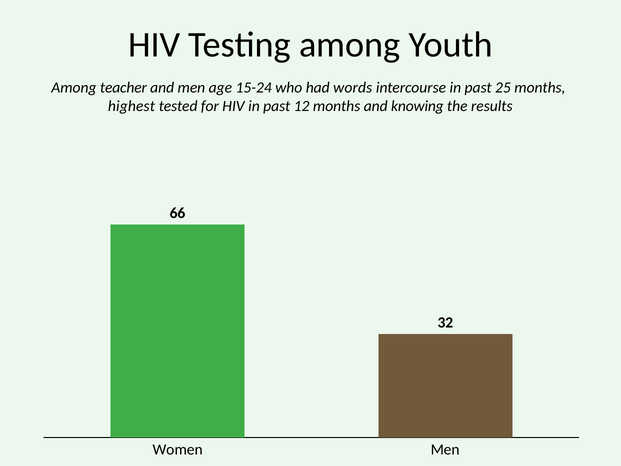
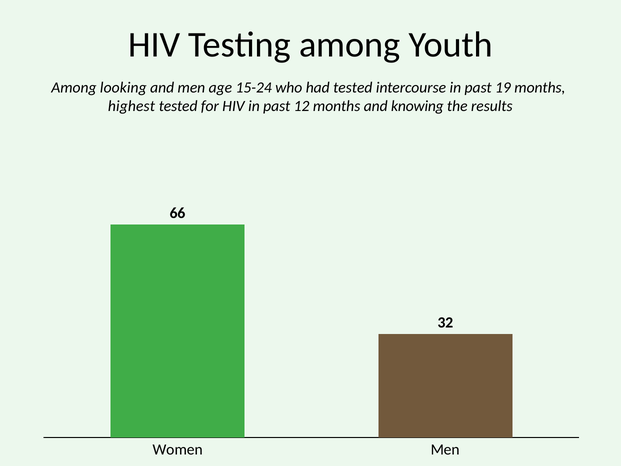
teacher: teacher -> looking
had words: words -> tested
25: 25 -> 19
